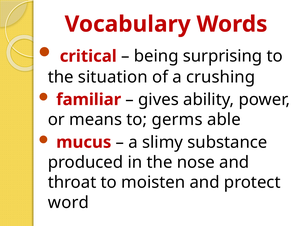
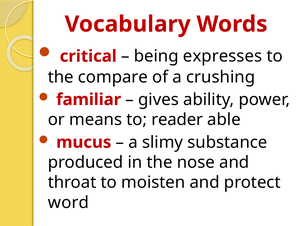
surprising: surprising -> expresses
situation: situation -> compare
germs: germs -> reader
